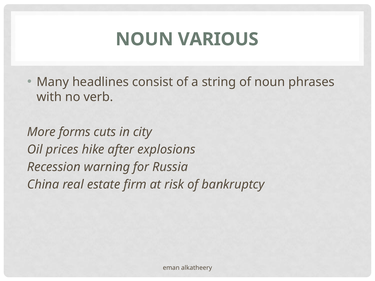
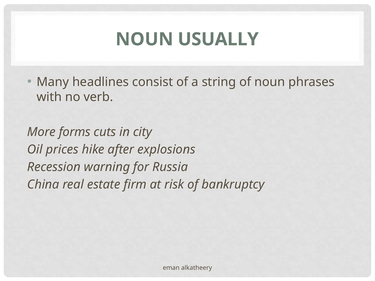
VARIOUS: VARIOUS -> USUALLY
